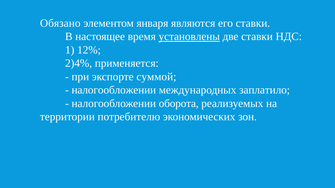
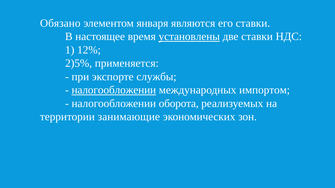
2)4%: 2)4% -> 2)5%
суммой: суммой -> службы
налогообложении at (114, 90) underline: none -> present
заплатило: заплатило -> импортом
потребителю: потребителю -> занимающие
